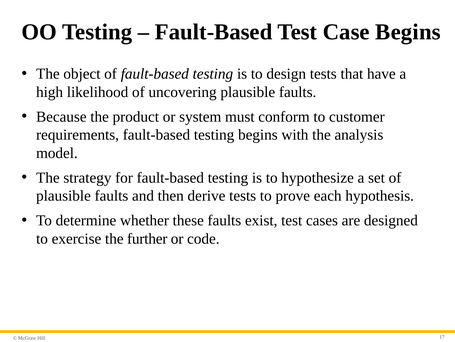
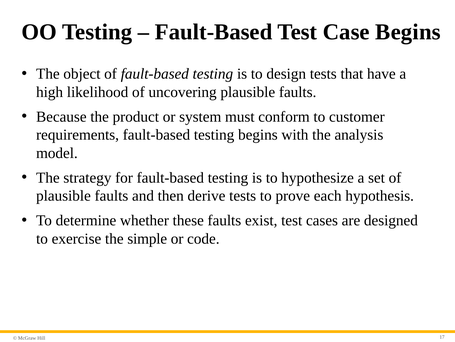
further: further -> simple
